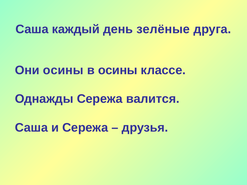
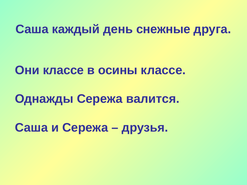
зелёные: зелёные -> снежные
Они осины: осины -> классе
